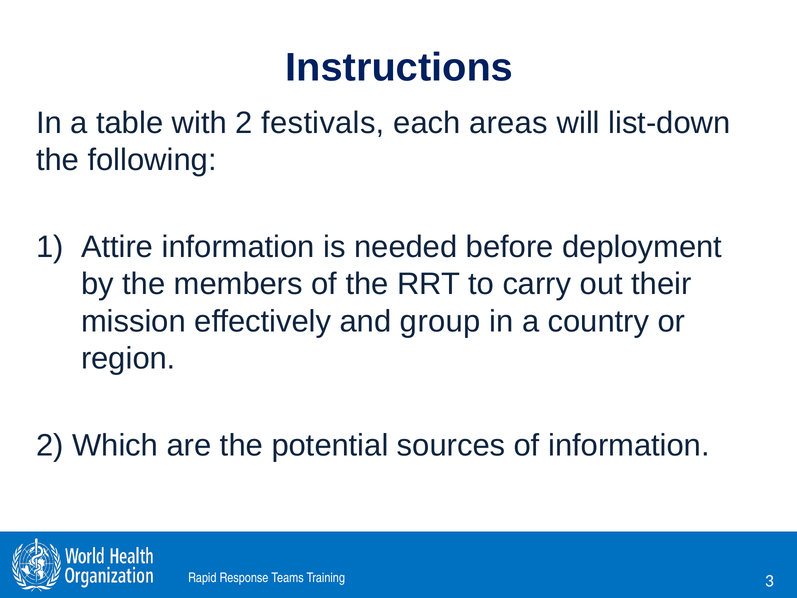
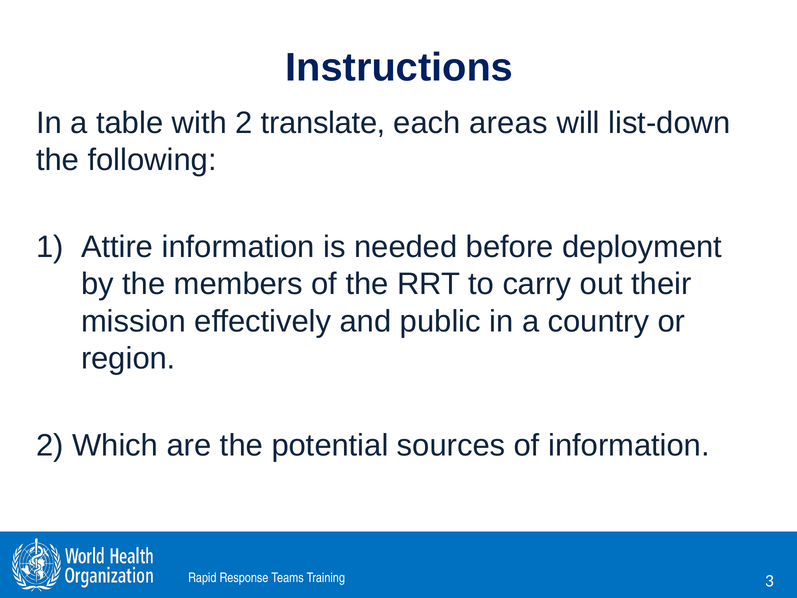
festivals: festivals -> translate
group: group -> public
